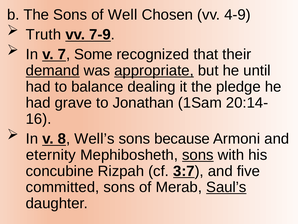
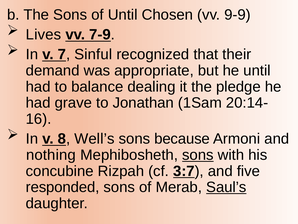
of Well: Well -> Until
4-9: 4-9 -> 9-9
Truth: Truth -> Lives
Some: Some -> Sinful
demand underline: present -> none
appropriate underline: present -> none
eternity: eternity -> nothing
committed: committed -> responded
